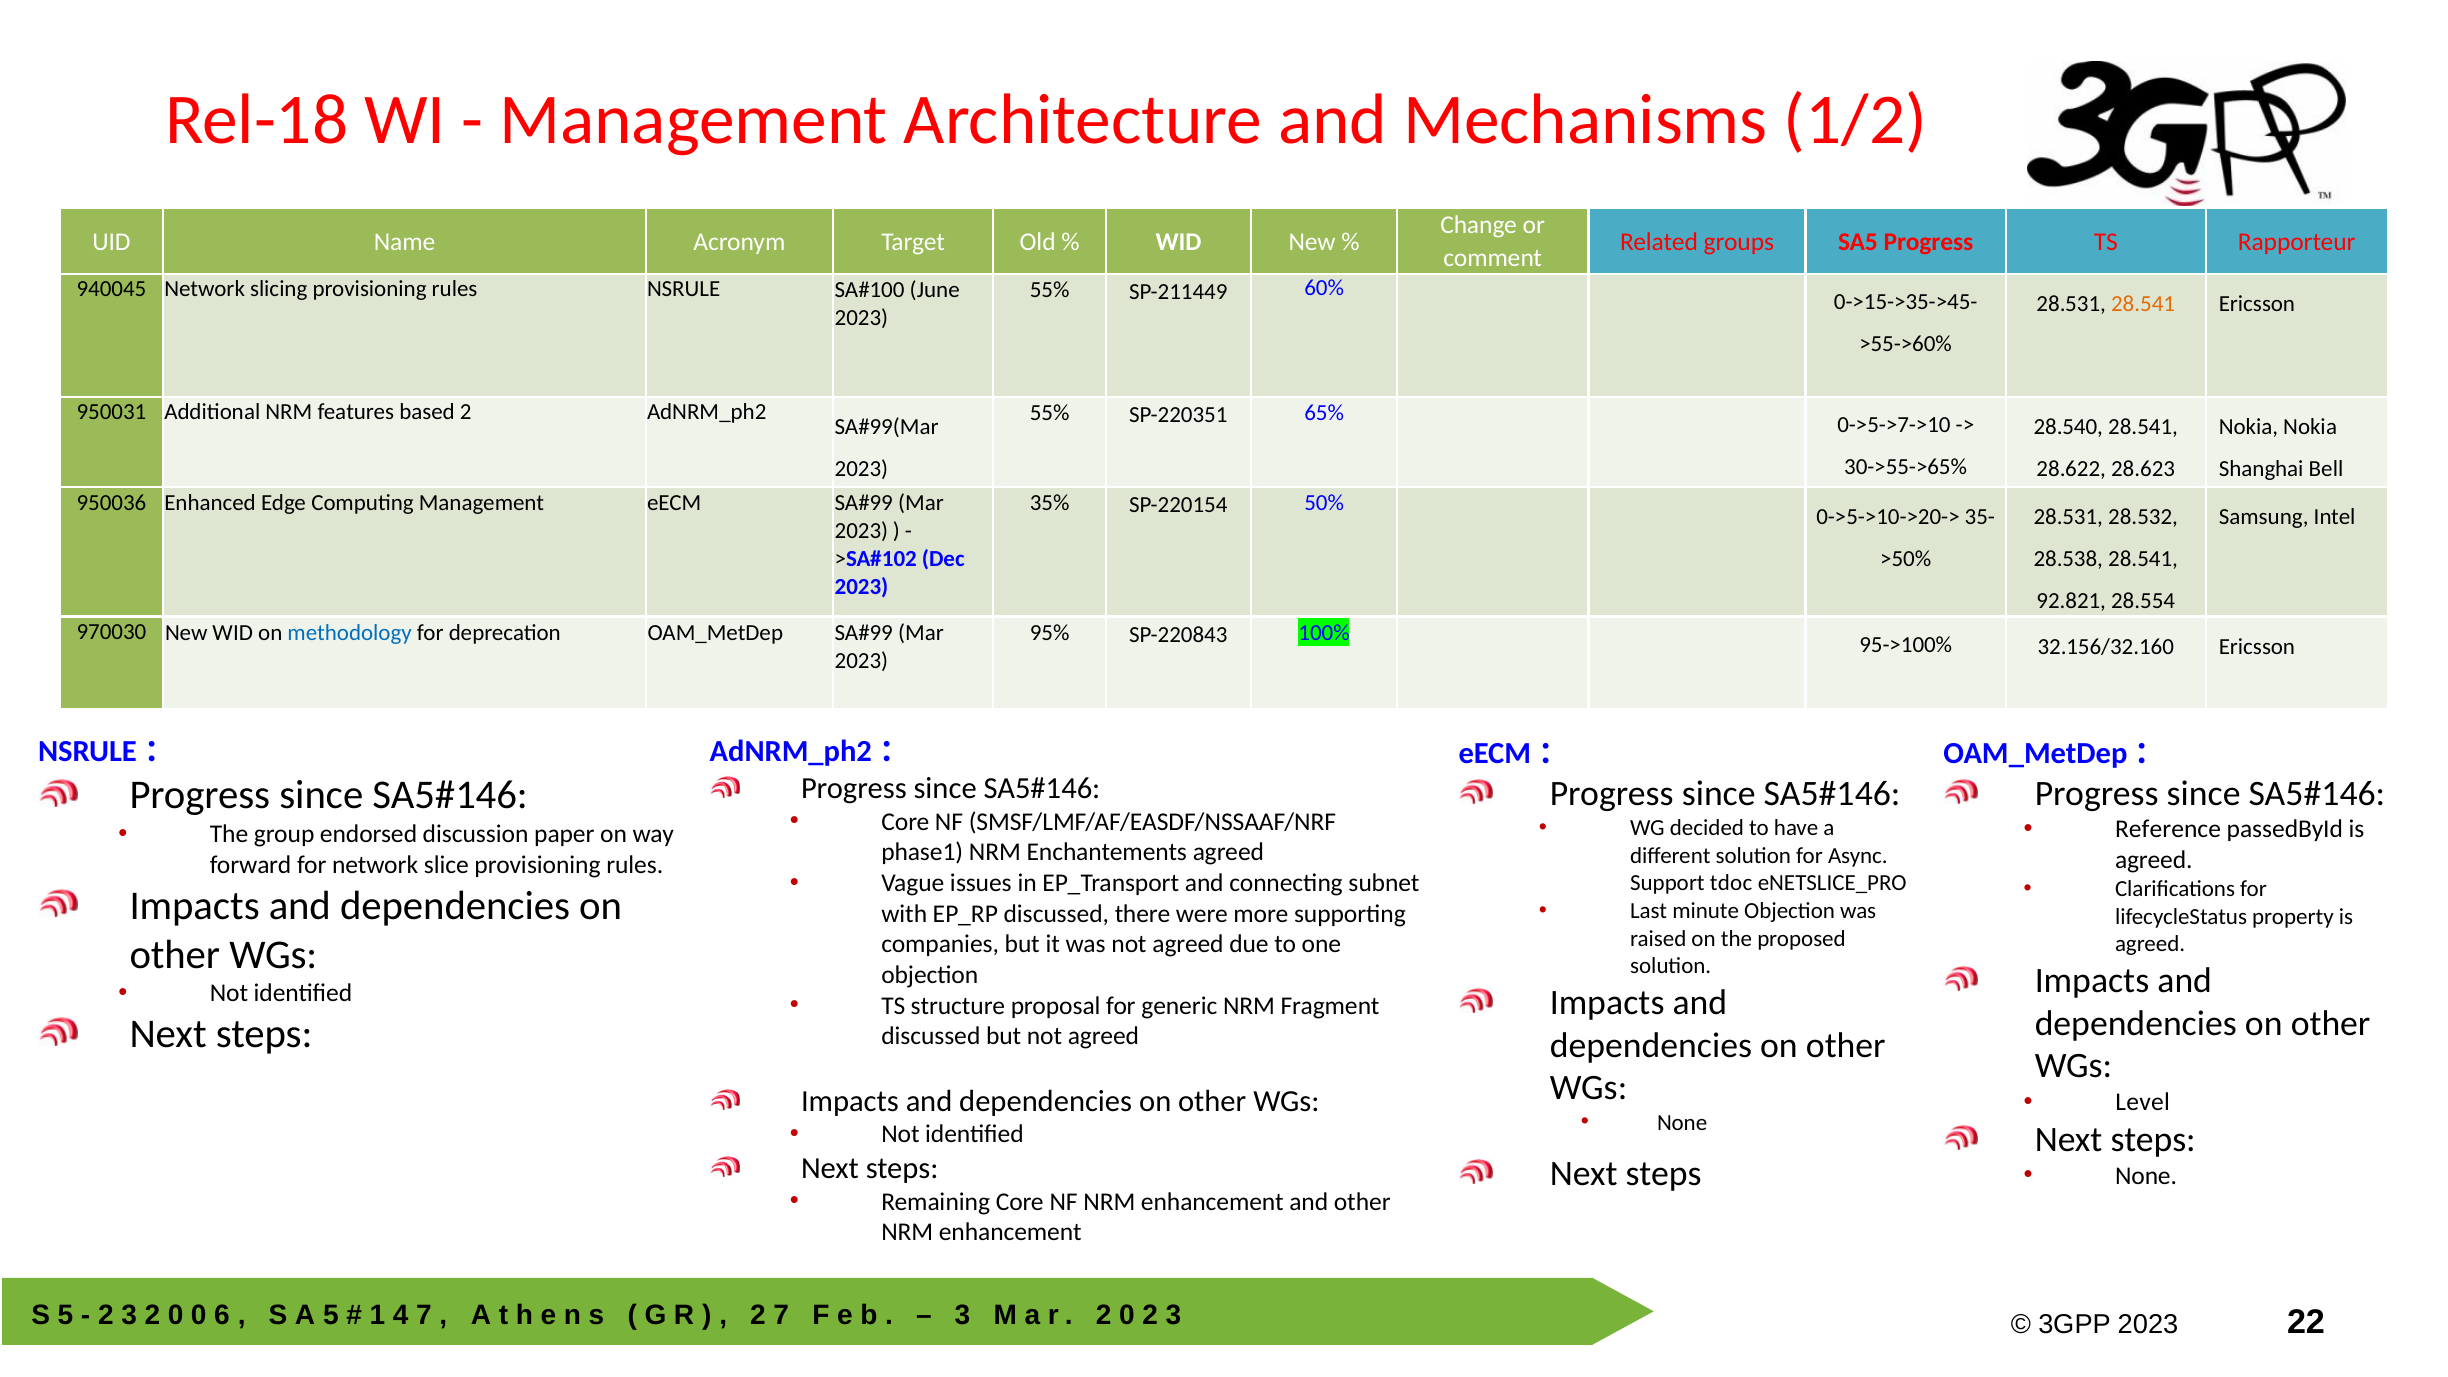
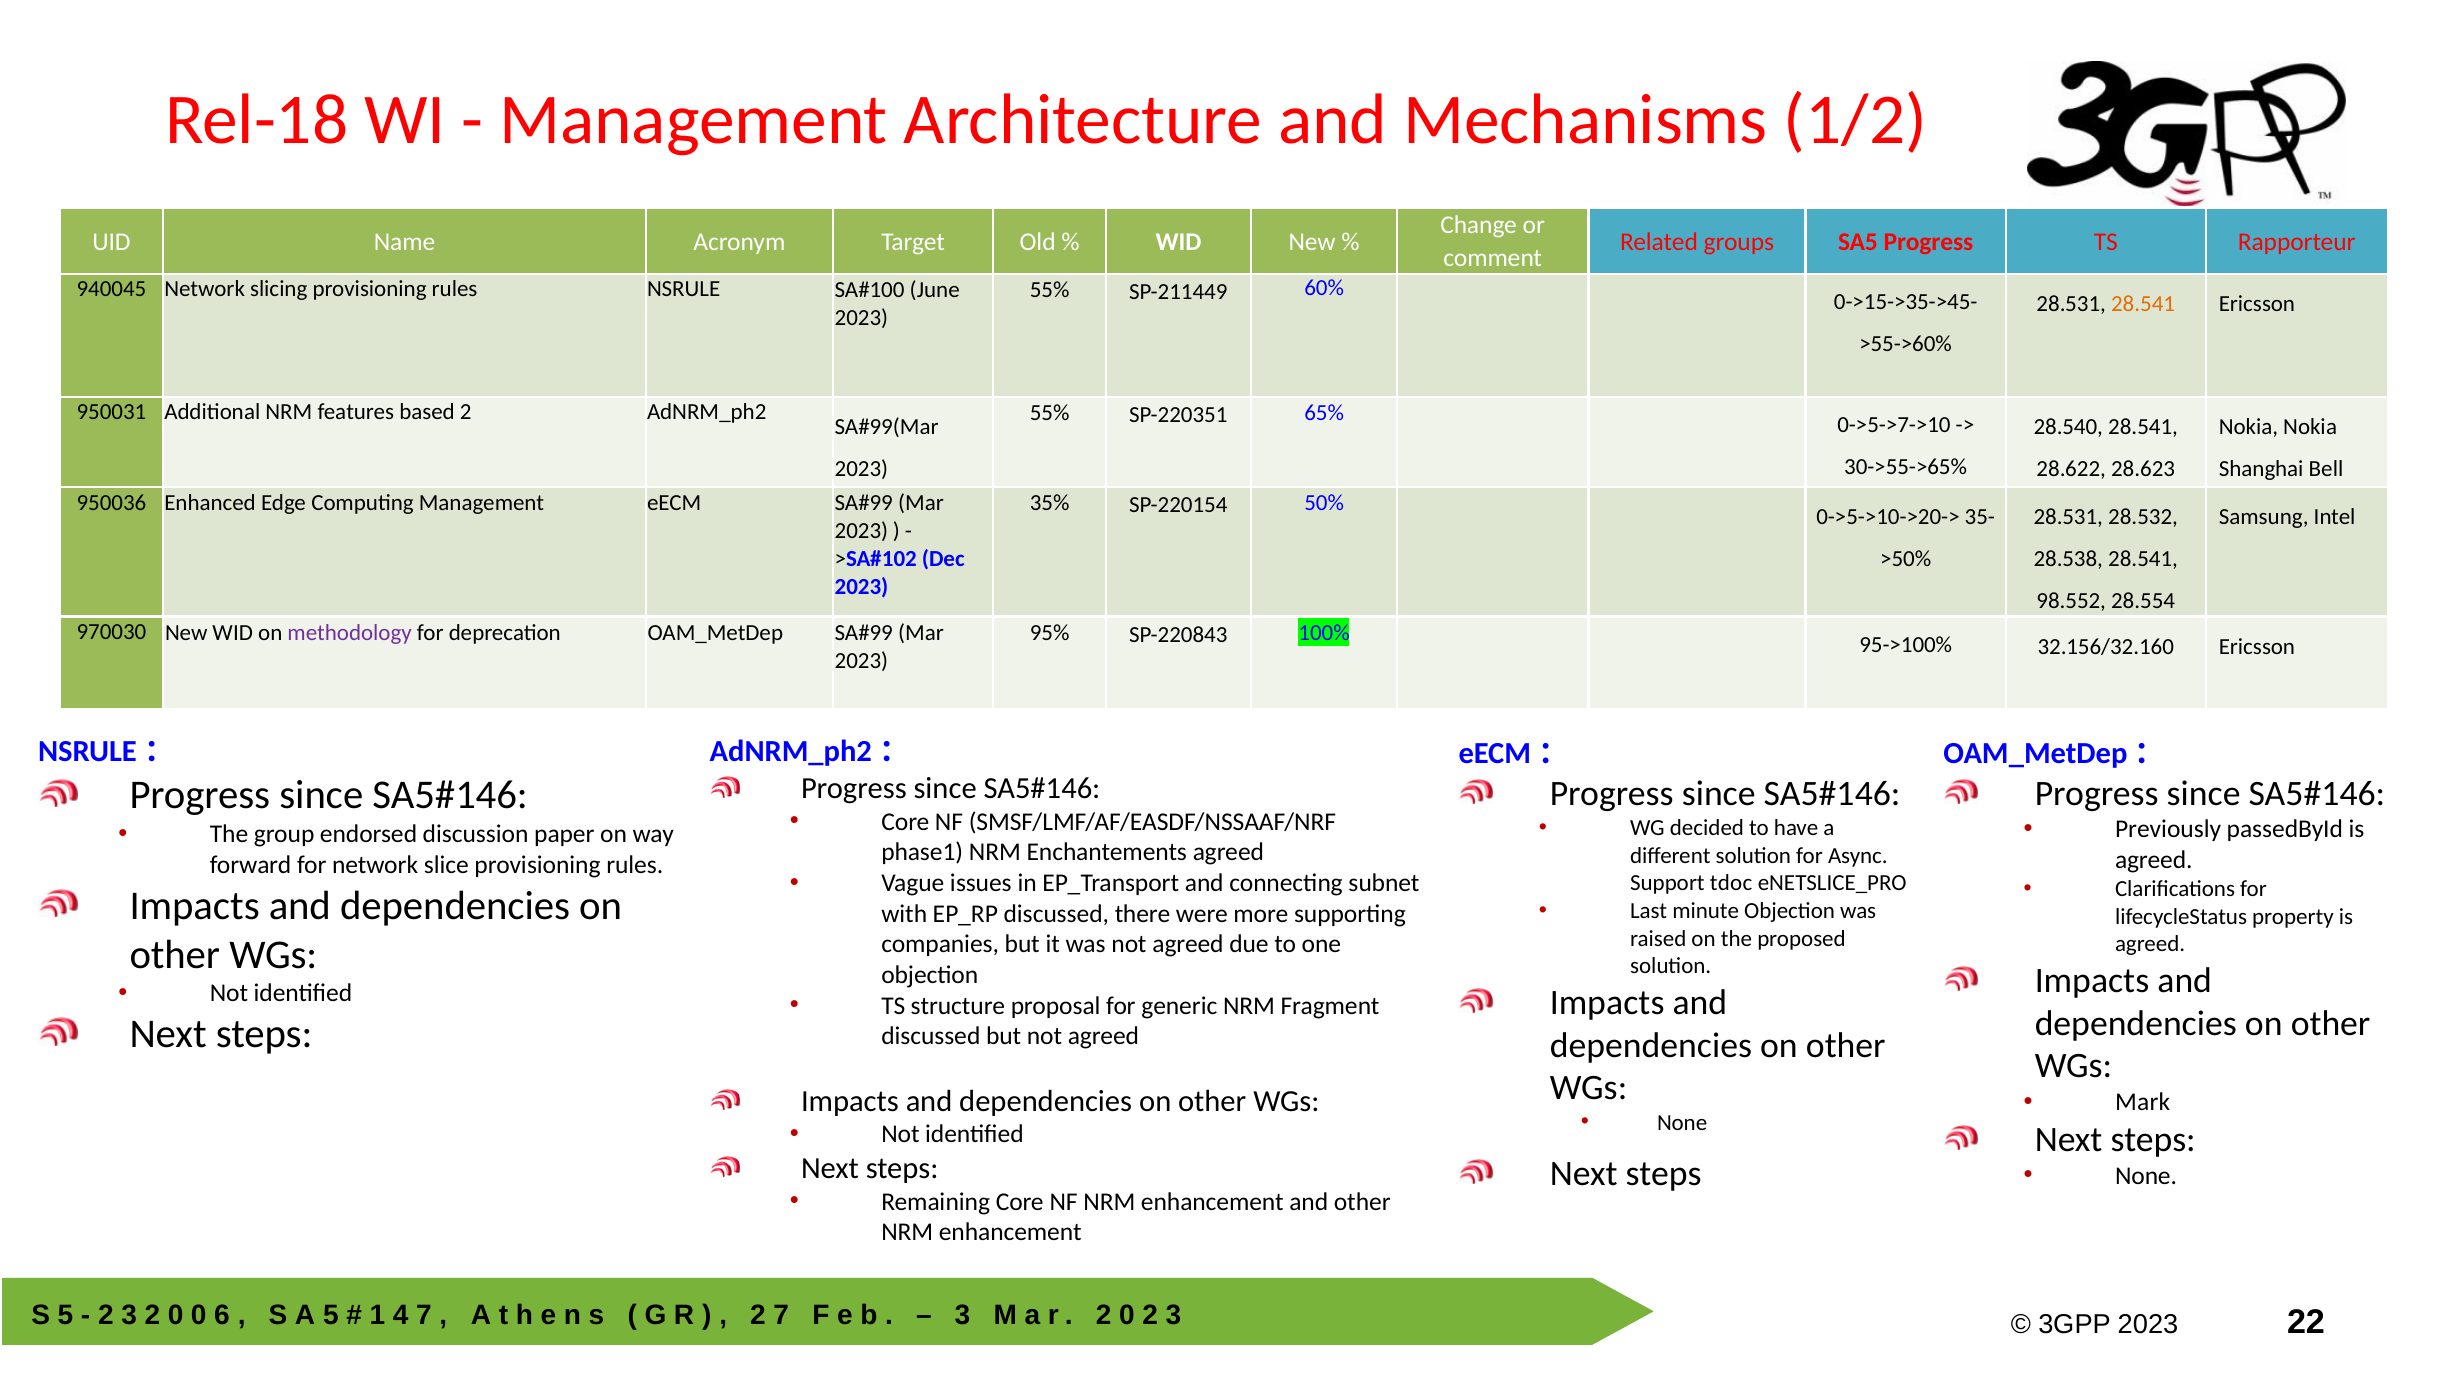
92.821: 92.821 -> 98.552
methodology colour: blue -> purple
Reference: Reference -> Previously
Level: Level -> Mark
